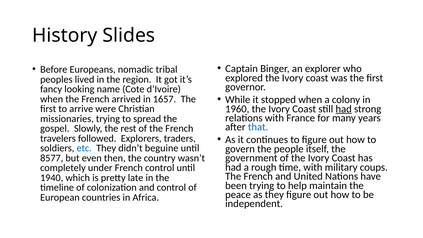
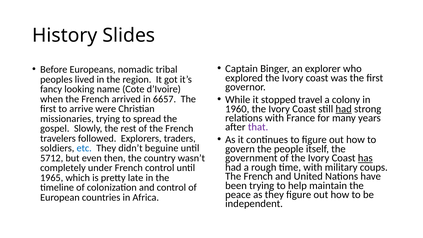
stopped when: when -> travel
1657: 1657 -> 6657
that colour: blue -> purple
has underline: none -> present
8577: 8577 -> 5712
1940: 1940 -> 1965
